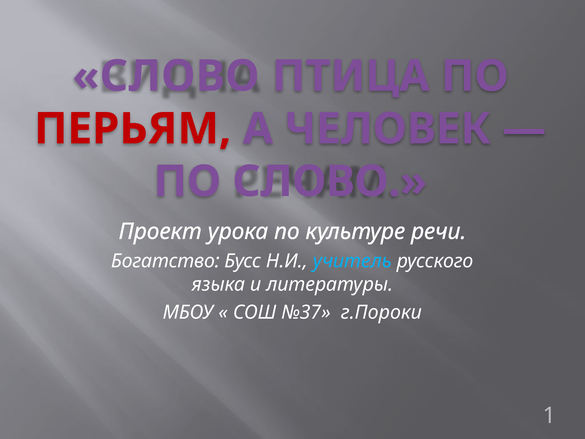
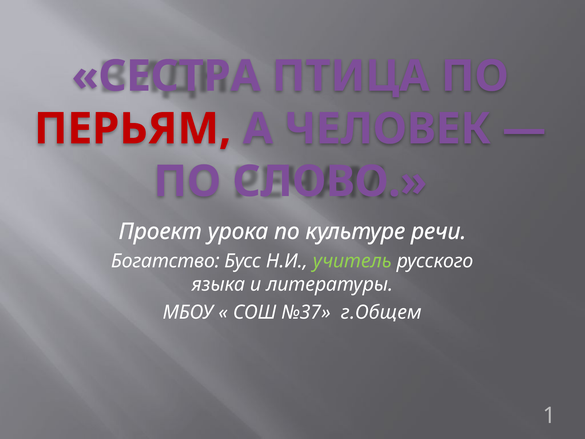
СЛОВО at (166, 76): СЛОВО -> СЕСТРА
учитель colour: light blue -> light green
г.Пороки: г.Пороки -> г.Общем
